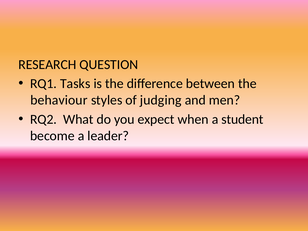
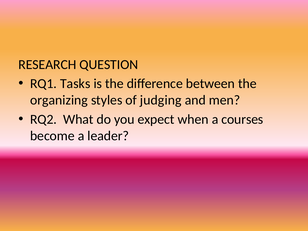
behaviour: behaviour -> organizing
student: student -> courses
